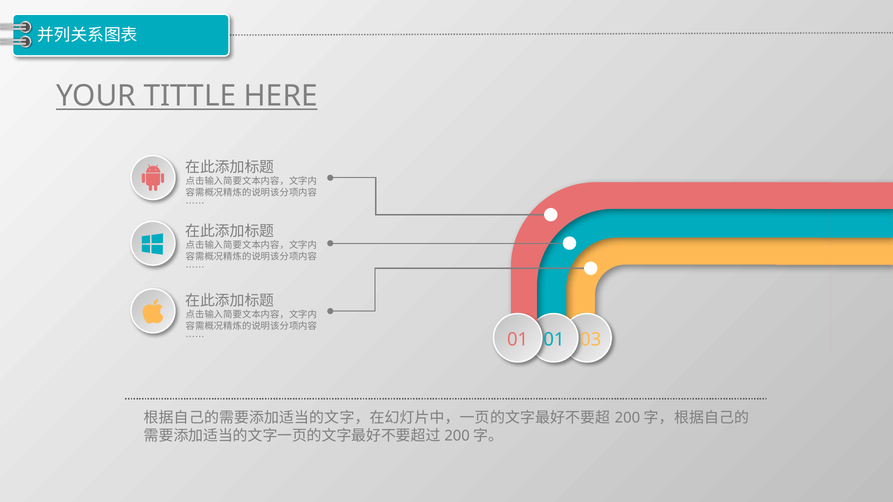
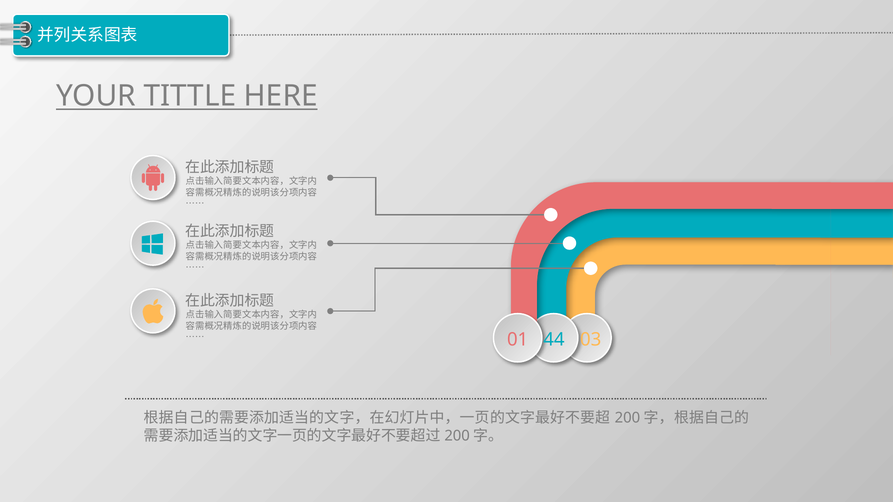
01 01: 01 -> 44
